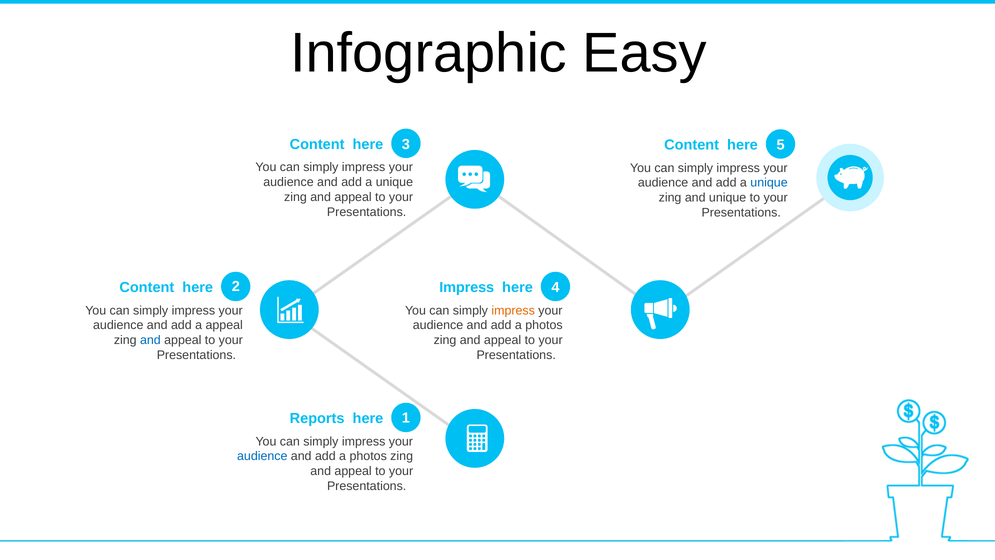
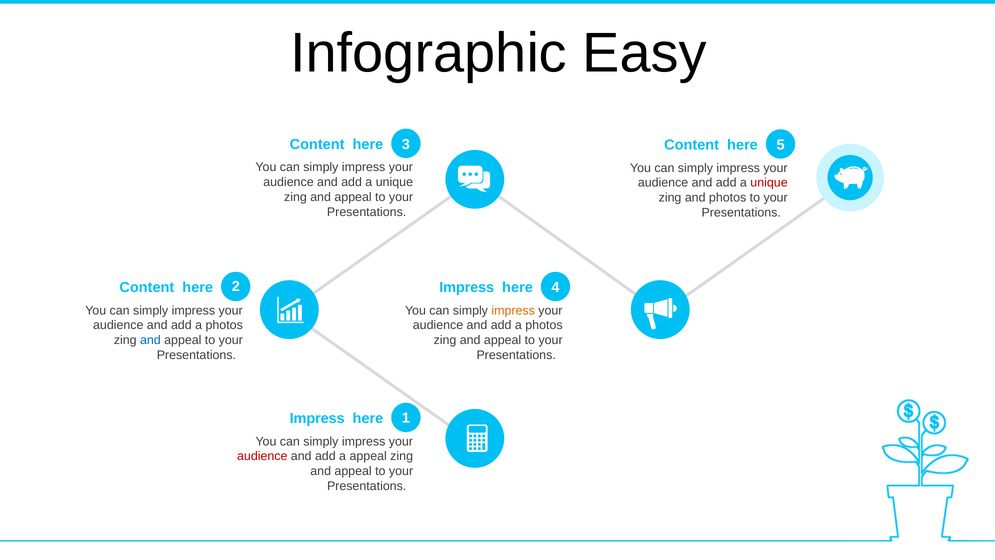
unique at (769, 183) colour: blue -> red
and unique: unique -> photos
appeal at (224, 325): appeal -> photos
Reports at (317, 418): Reports -> Impress
audience at (262, 456) colour: blue -> red
photos at (368, 456): photos -> appeal
